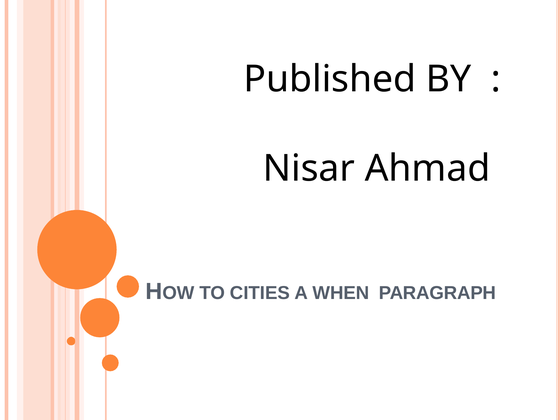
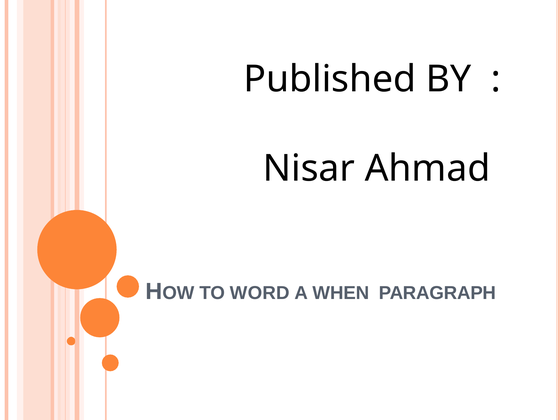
CITIES: CITIES -> WORD
